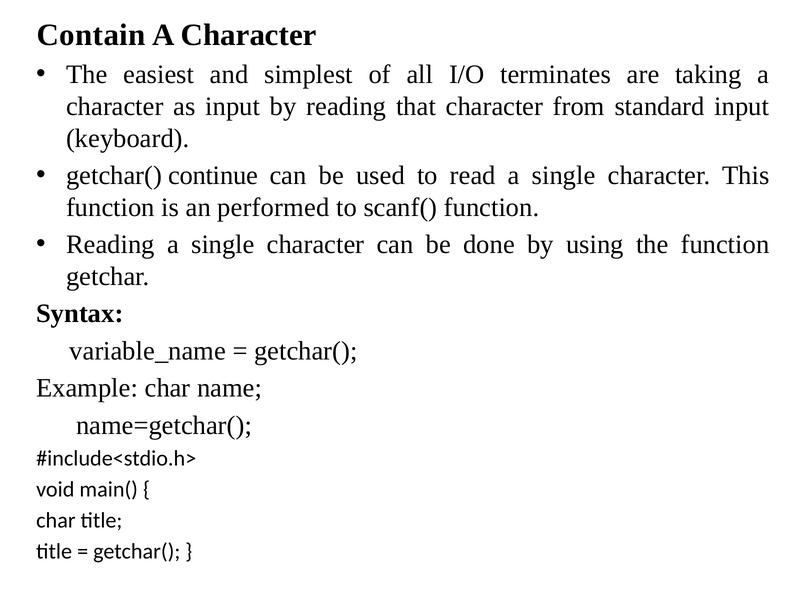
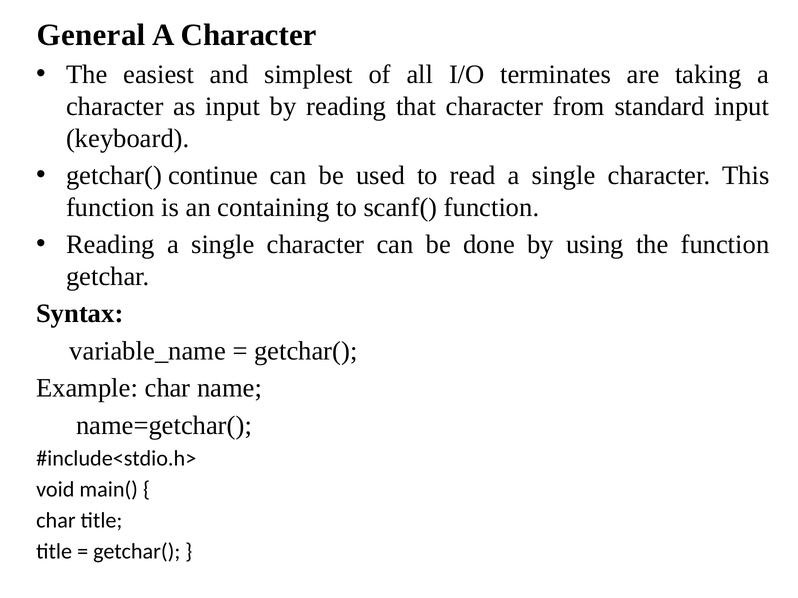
Contain: Contain -> General
performed: performed -> containing
